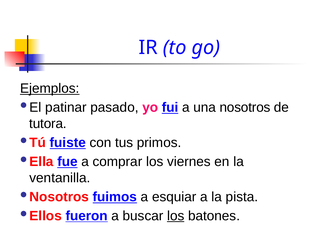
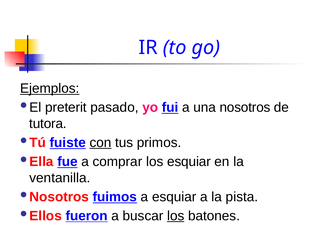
patinar: patinar -> preterit
con underline: none -> present
los viernes: viernes -> esquiar
